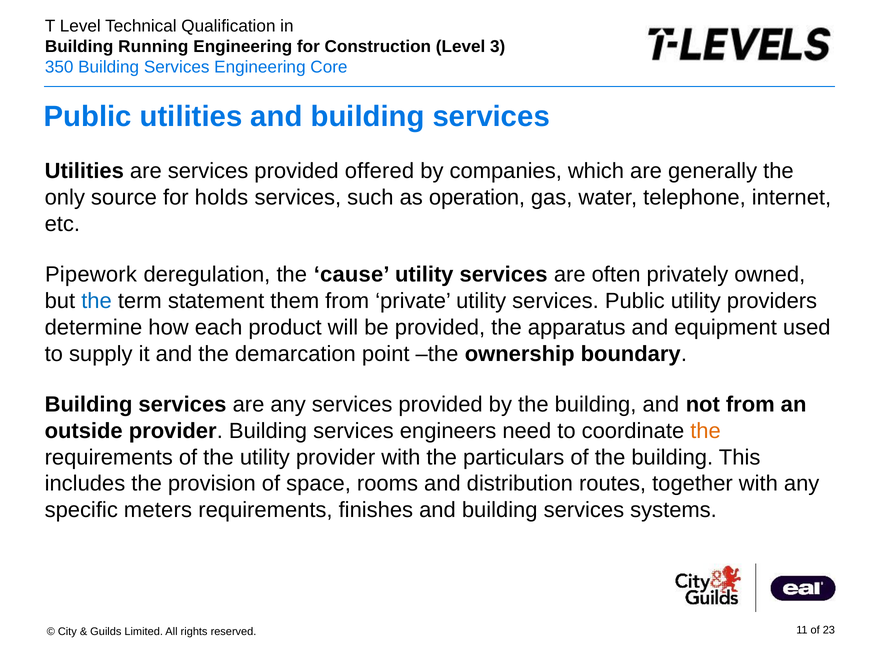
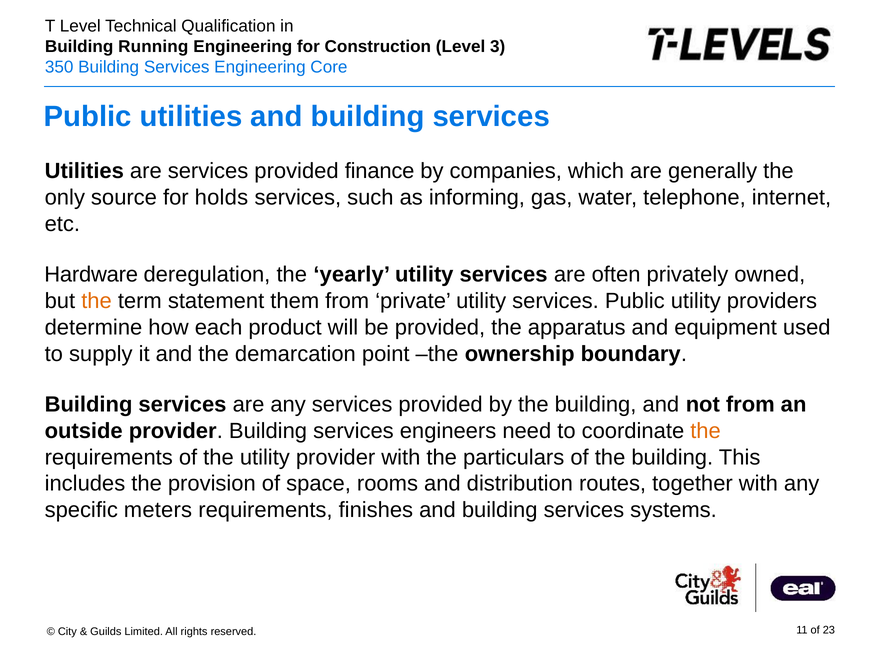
offered: offered -> finance
operation: operation -> informing
Pipework: Pipework -> Hardware
cause: cause -> yearly
the at (97, 301) colour: blue -> orange
